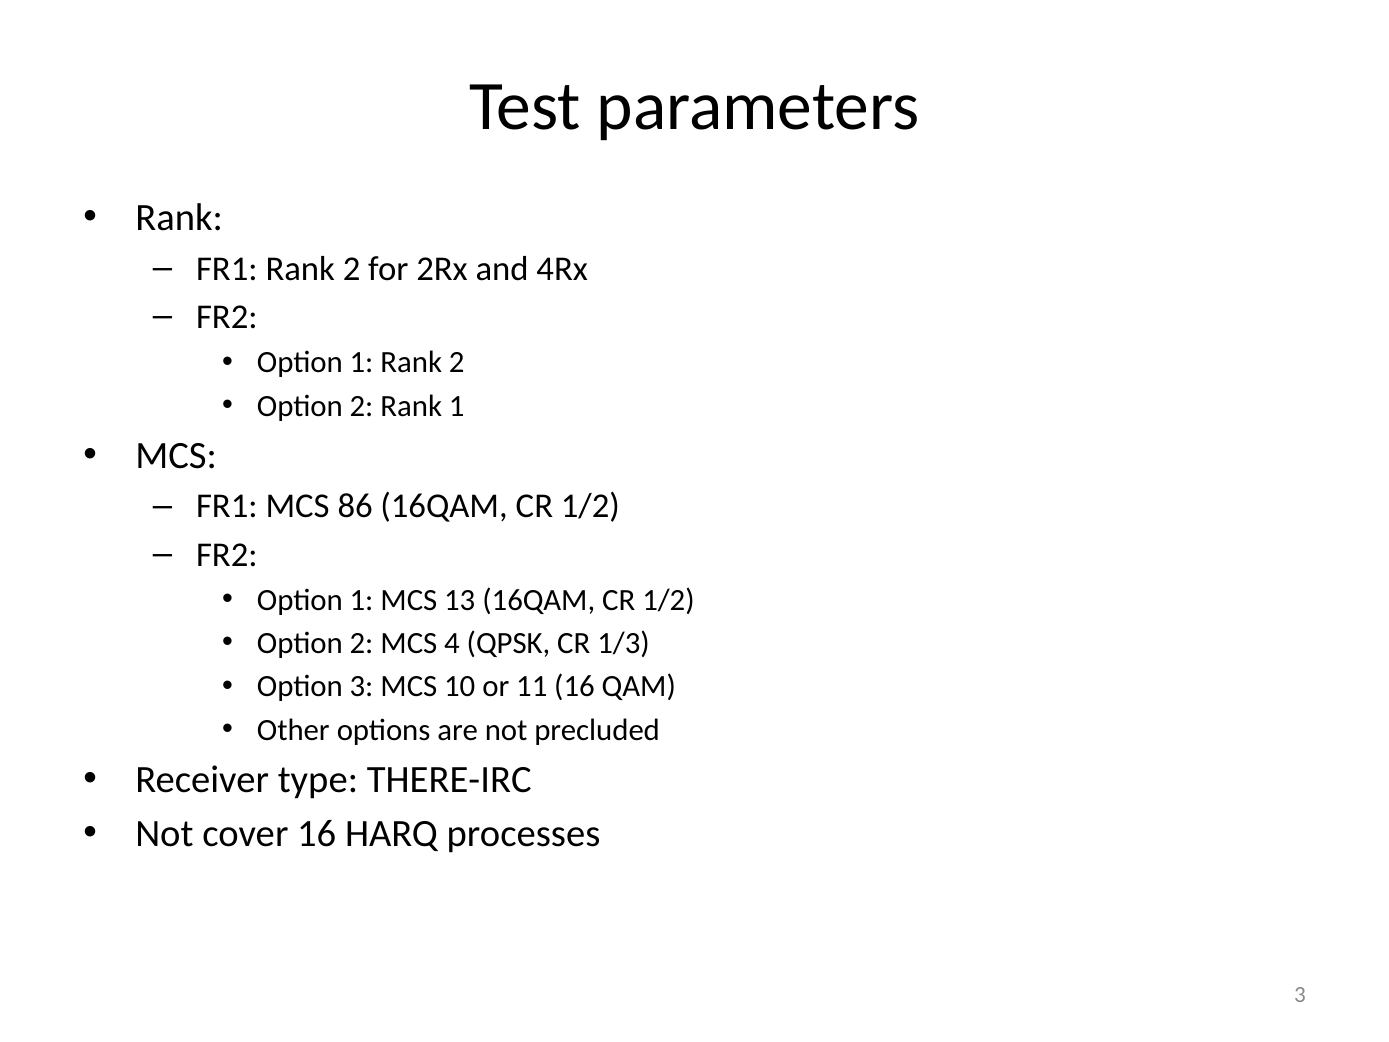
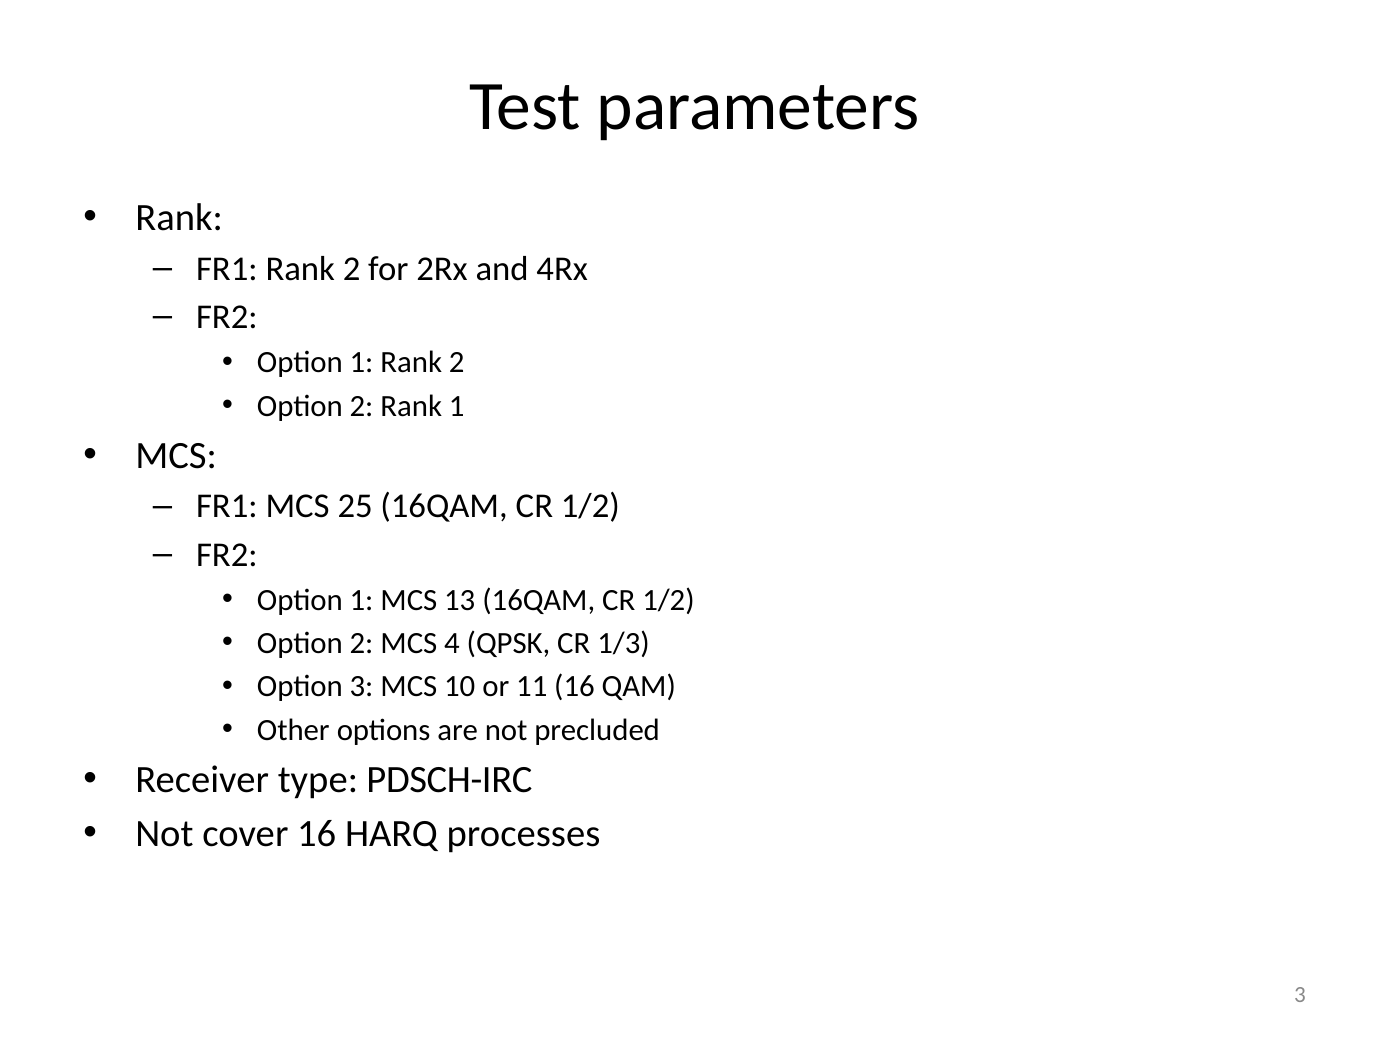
86: 86 -> 25
THERE-IRC: THERE-IRC -> PDSCH-IRC
